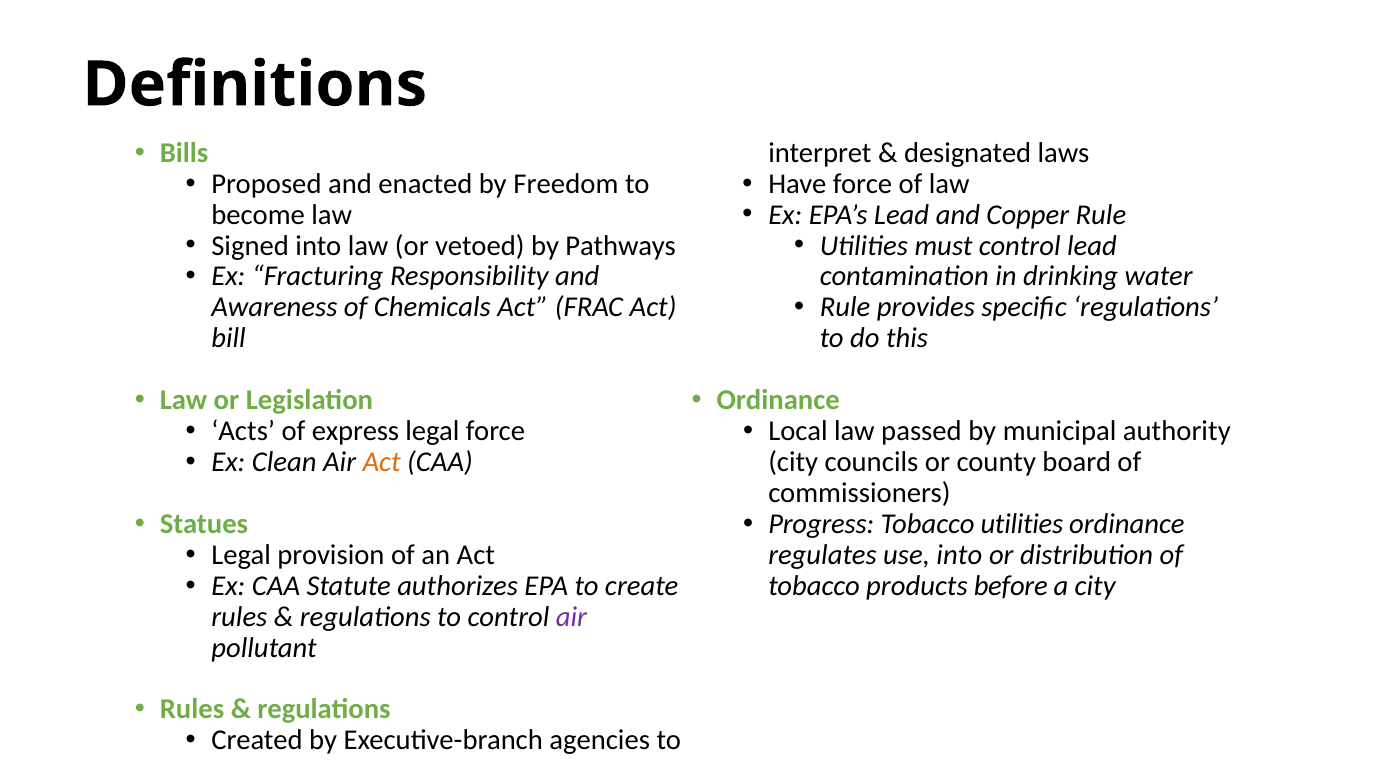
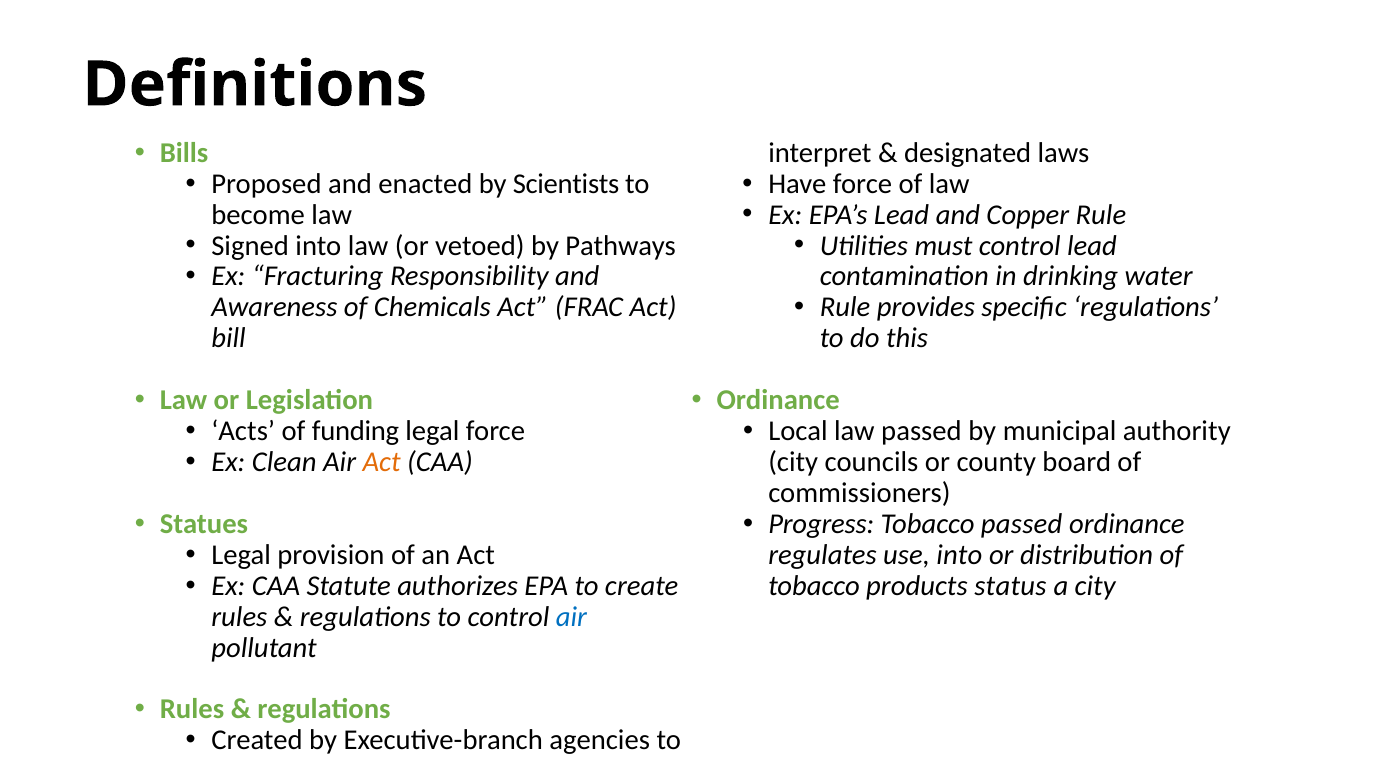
Freedom: Freedom -> Scientists
express: express -> funding
Tobacco utilities: utilities -> passed
before: before -> status
air at (571, 617) colour: purple -> blue
